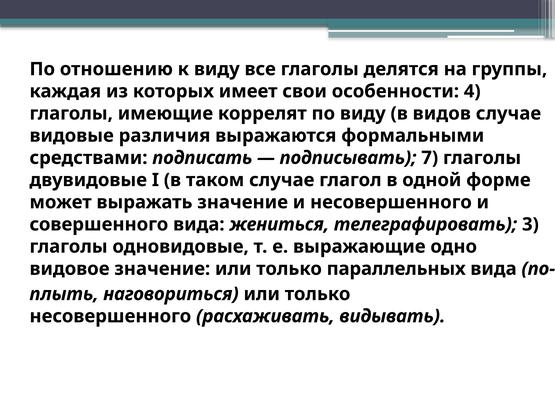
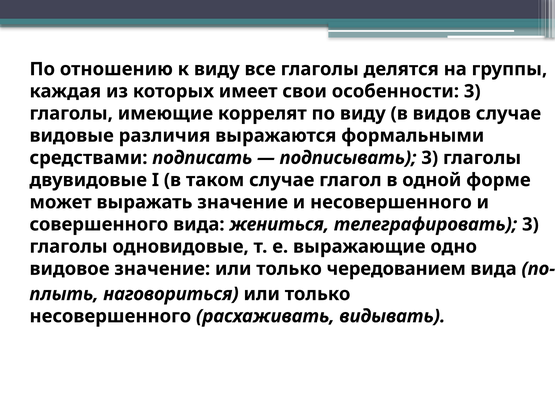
особенности 4: 4 -> 3
7 at (430, 158): 7 -> 3
параллельных: параллельных -> чередованием
